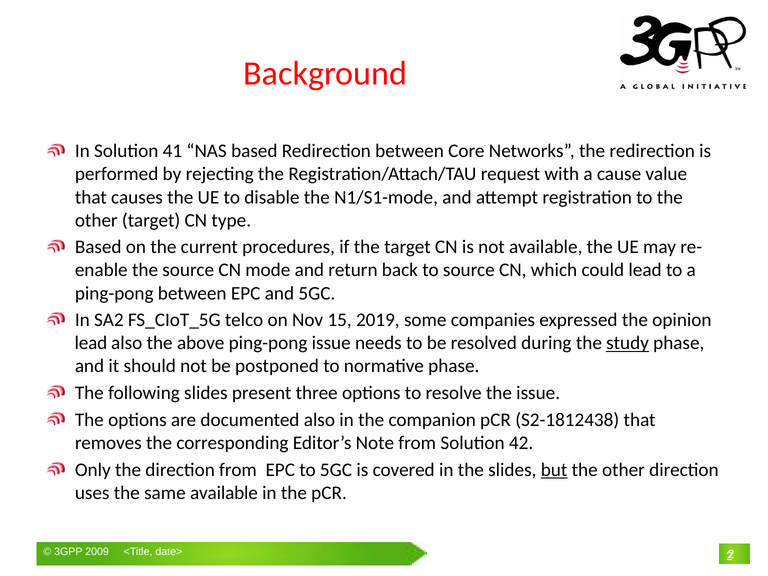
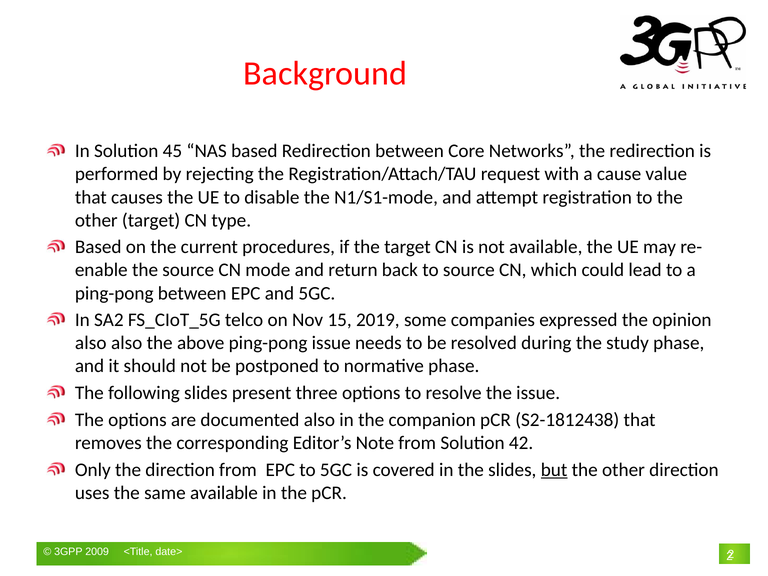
41: 41 -> 45
lead at (91, 343): lead -> also
study underline: present -> none
